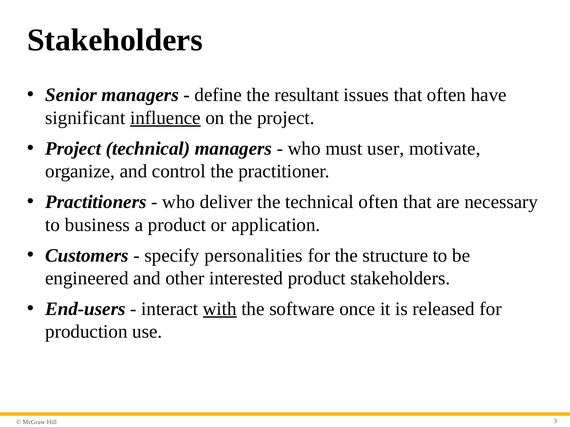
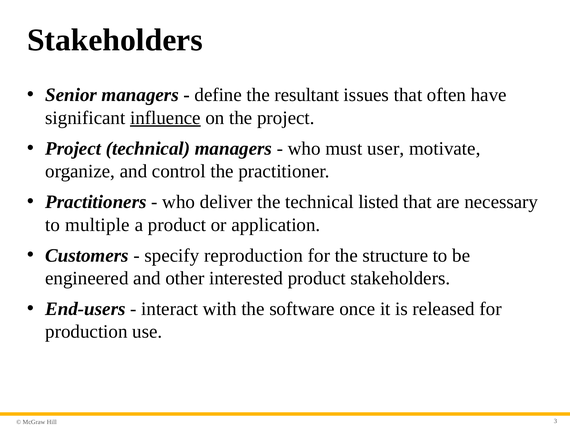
technical often: often -> listed
business: business -> multiple
personalities: personalities -> reproduction
with underline: present -> none
